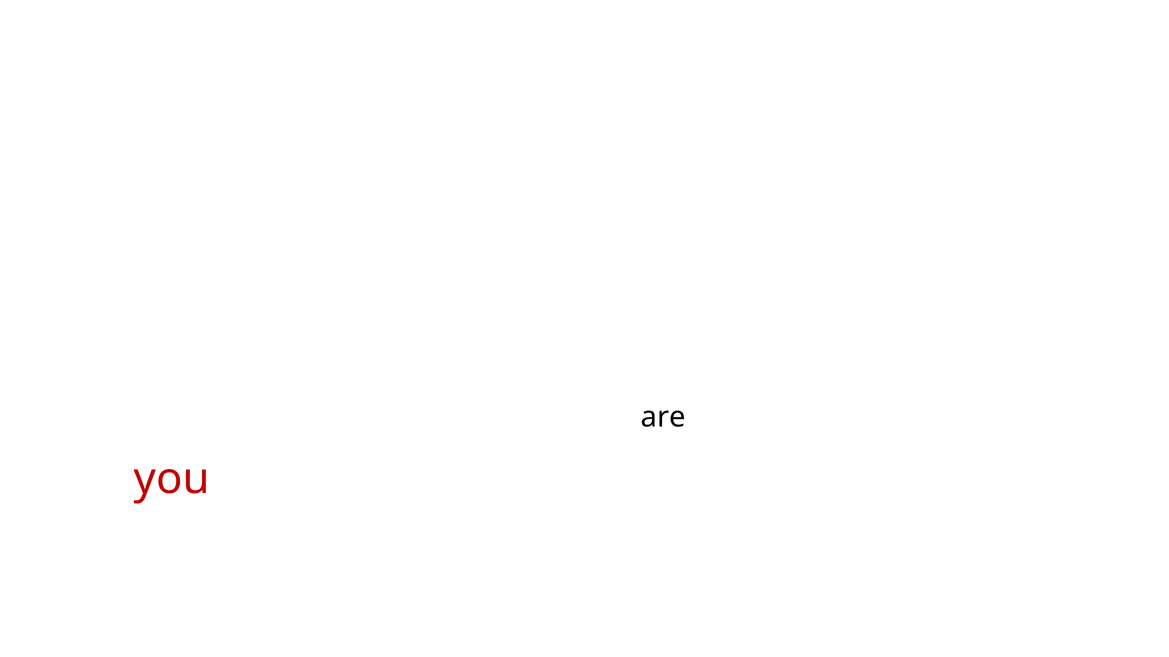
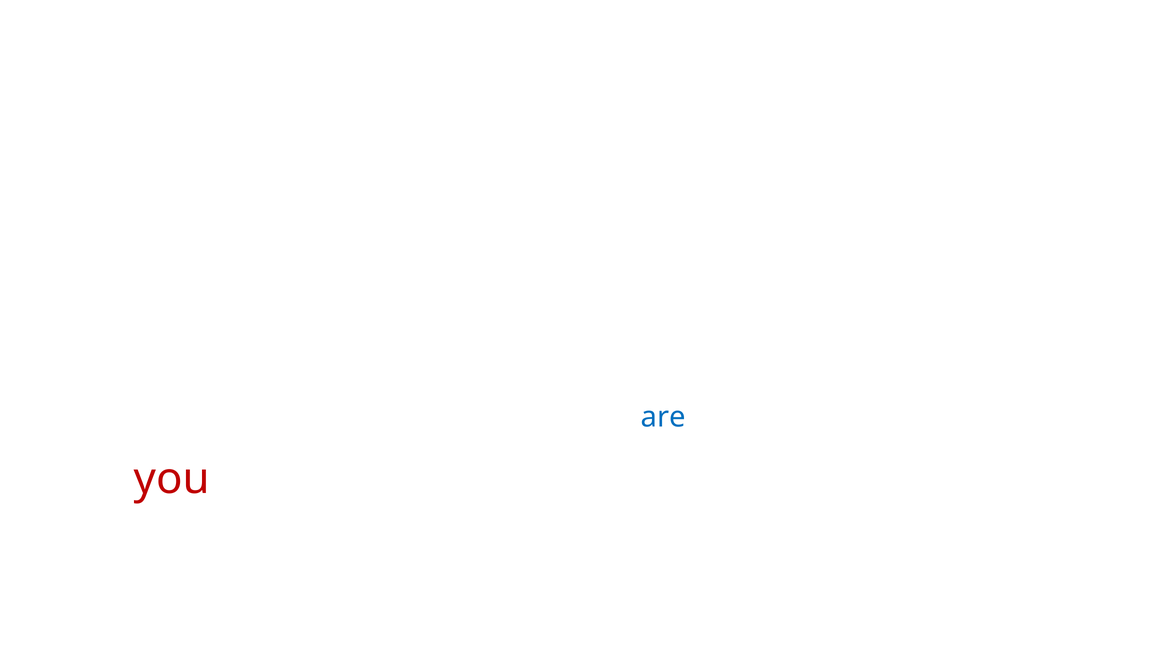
are colour: black -> blue
